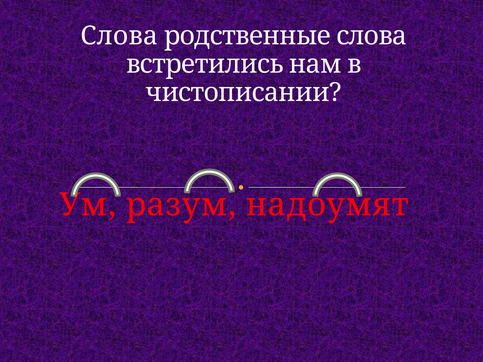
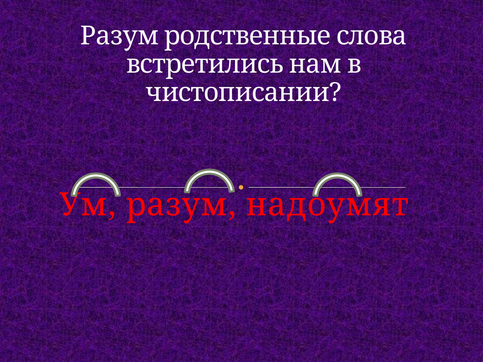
Слова at (119, 36): Слова -> Разум
